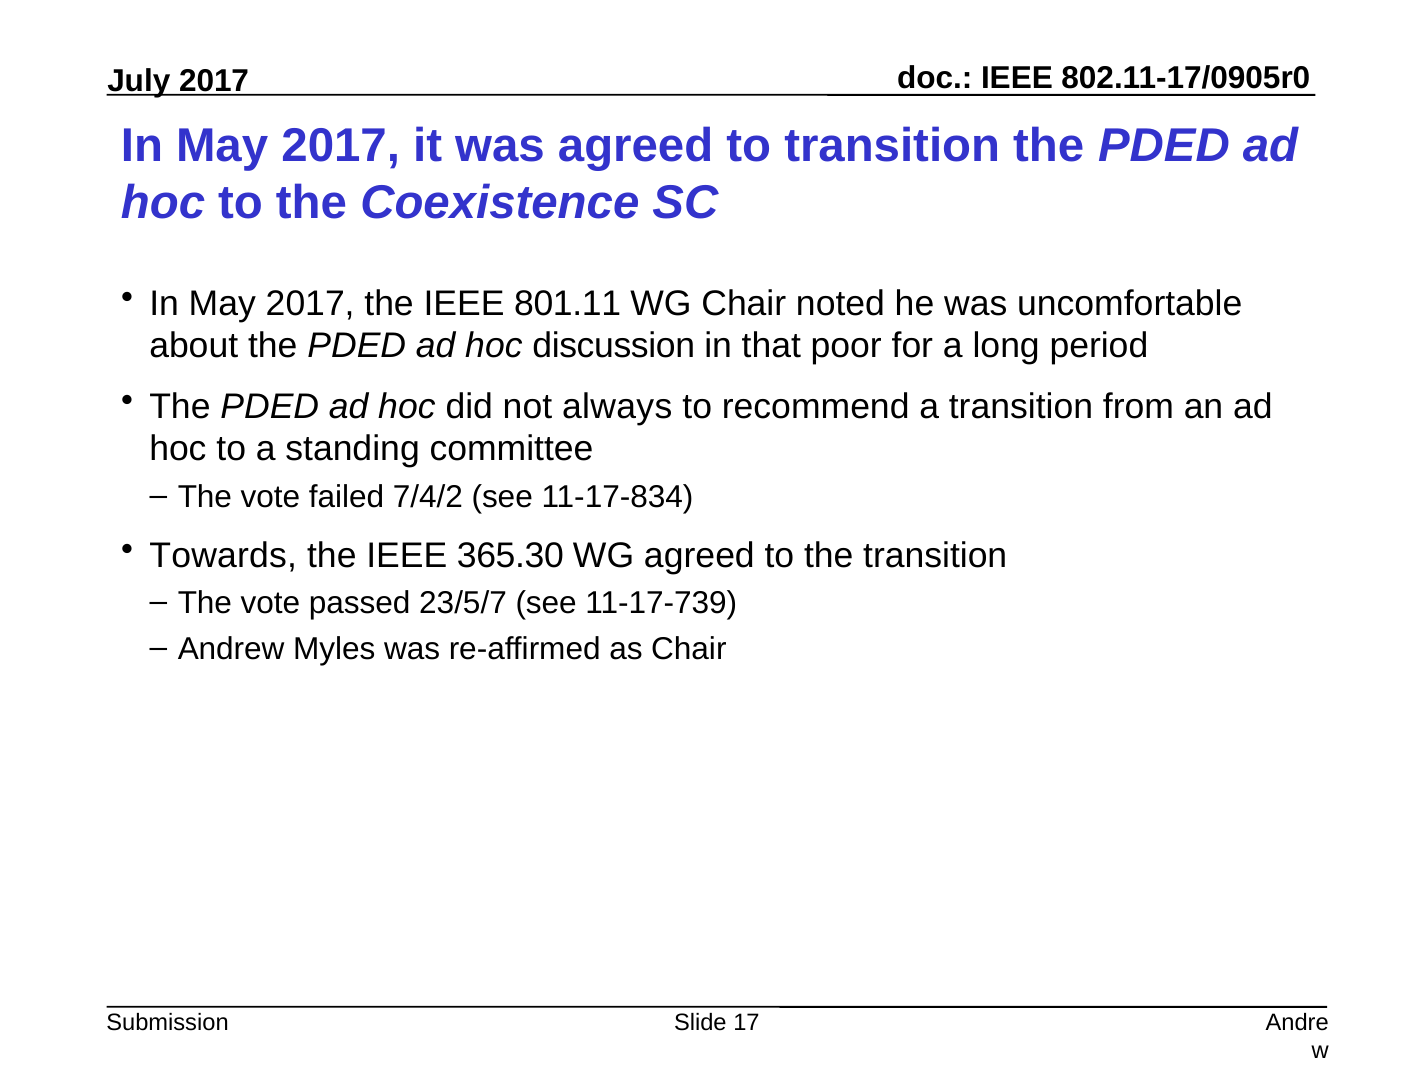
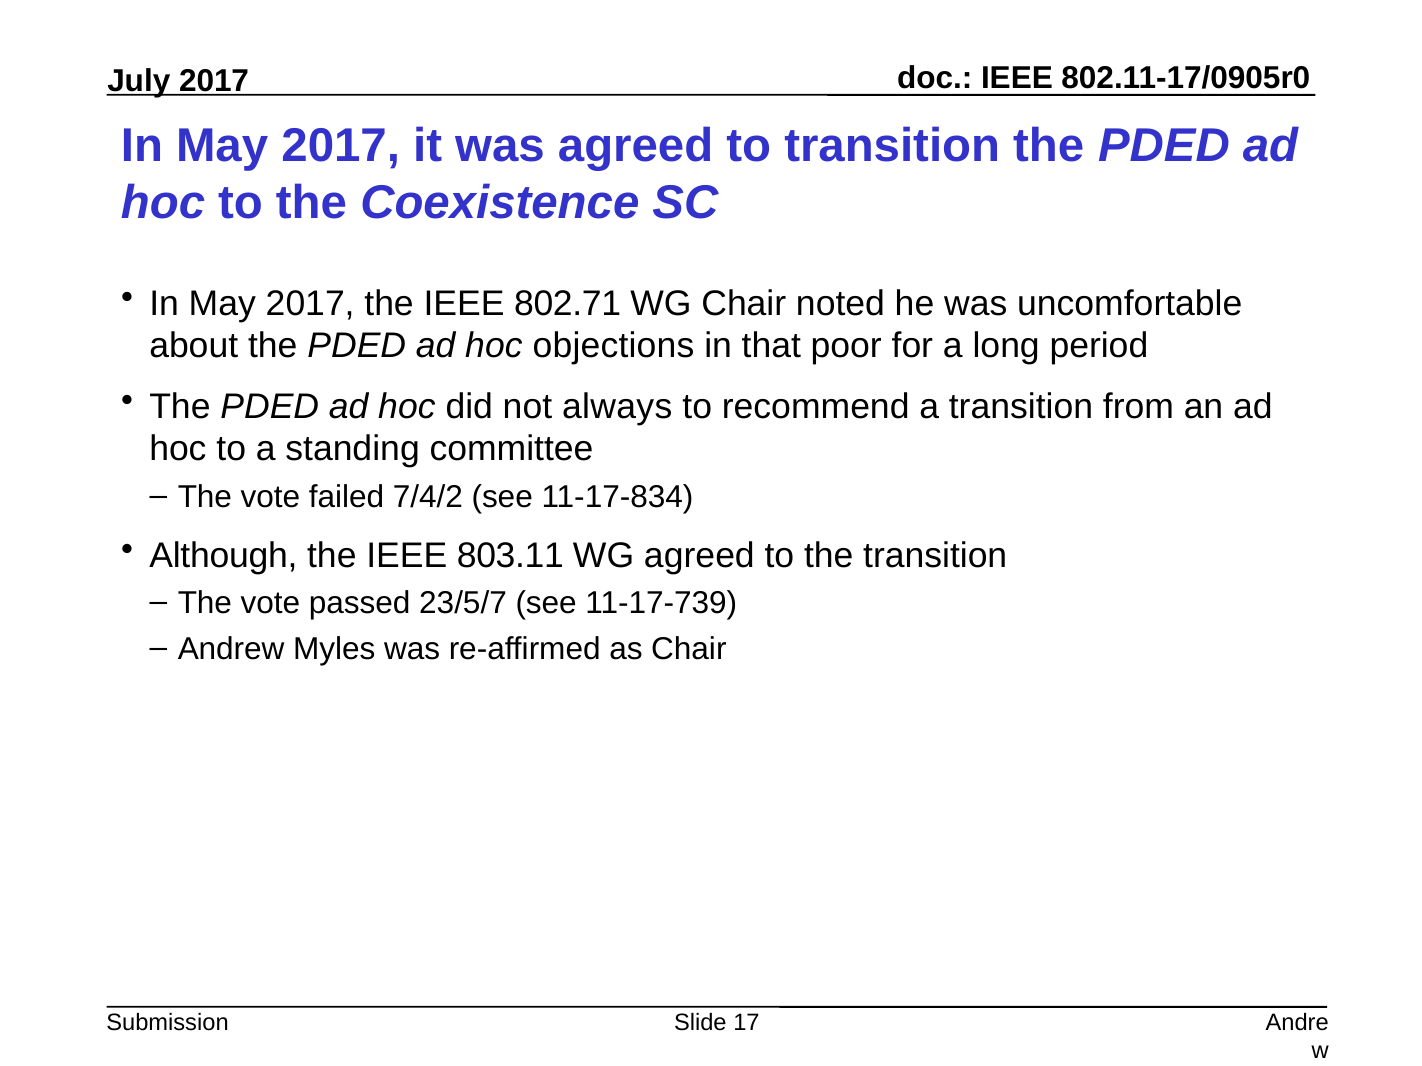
801.11: 801.11 -> 802.71
discussion: discussion -> objections
Towards: Towards -> Although
365.30: 365.30 -> 803.11
